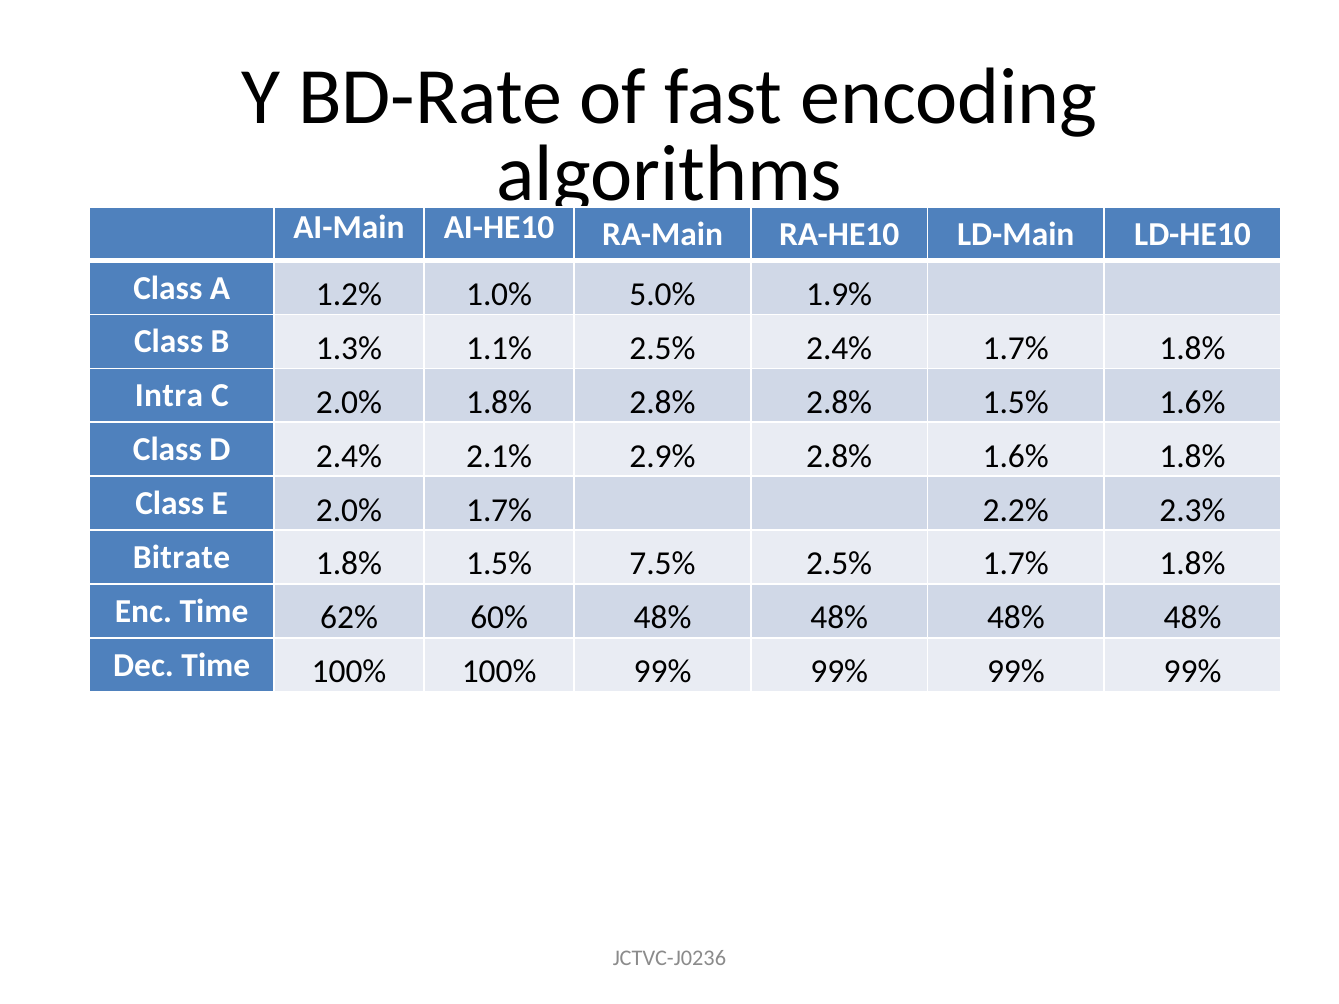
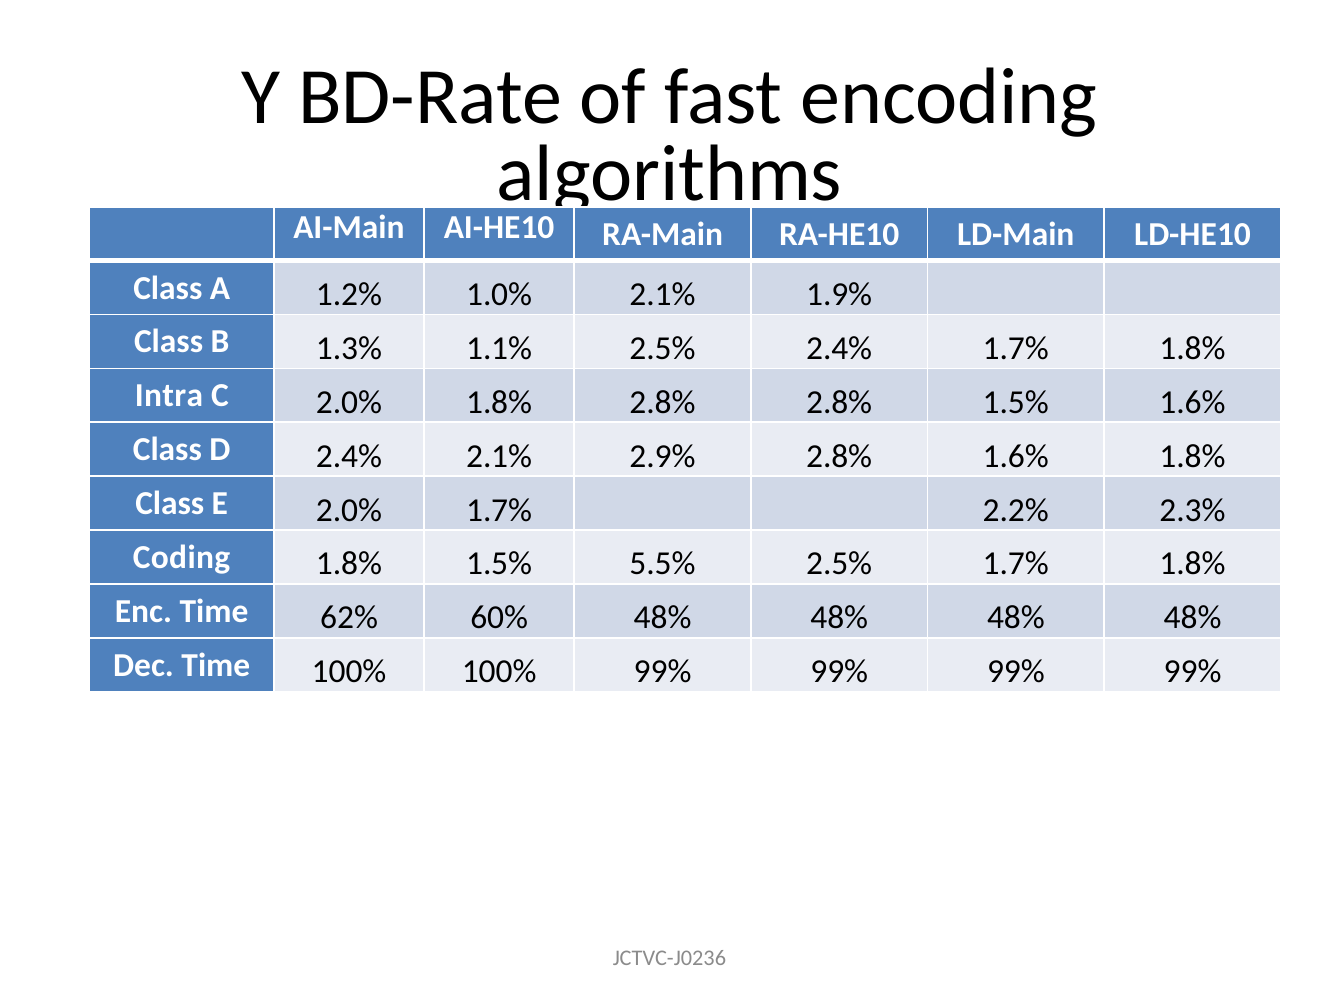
1.0% 5.0%: 5.0% -> 2.1%
Bitrate: Bitrate -> Coding
7.5%: 7.5% -> 5.5%
